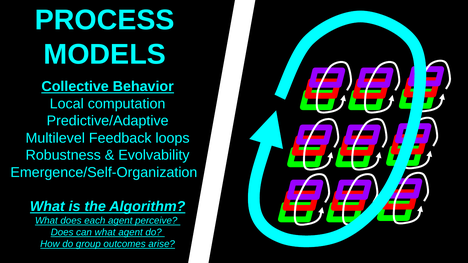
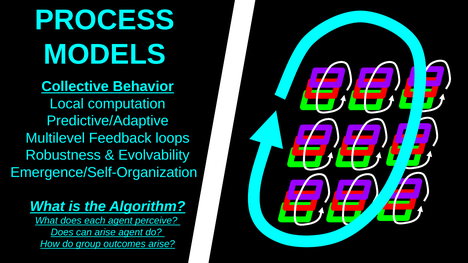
can what: what -> arise
